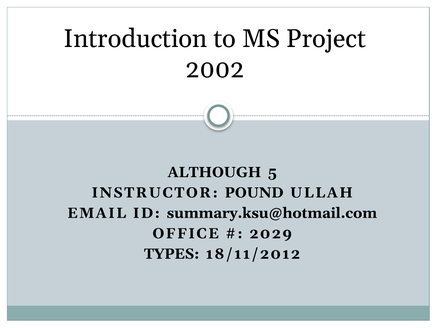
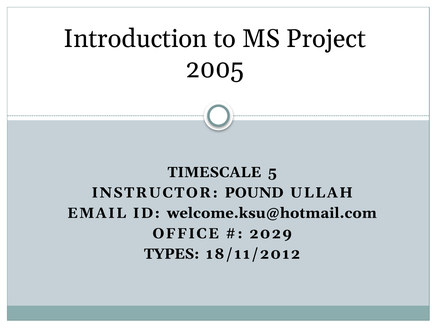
2002: 2002 -> 2005
ALTHOUGH: ALTHOUGH -> TIMESCALE
summary.ksu@hotmail.com: summary.ksu@hotmail.com -> welcome.ksu@hotmail.com
